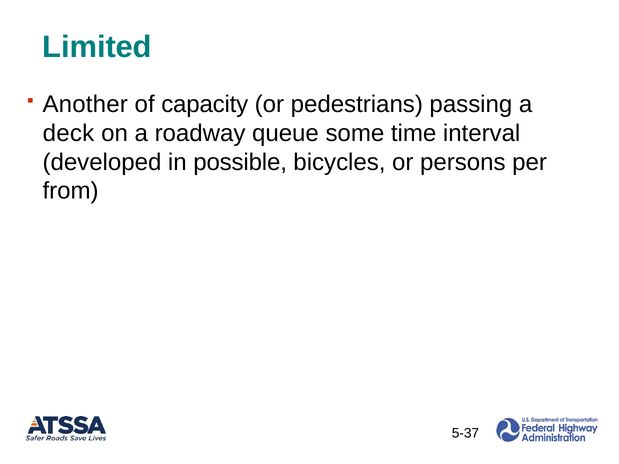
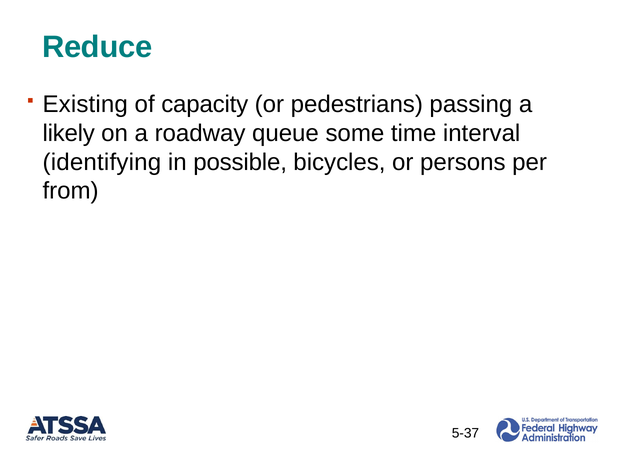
Limited: Limited -> Reduce
Another: Another -> Existing
deck: deck -> likely
developed: developed -> identifying
